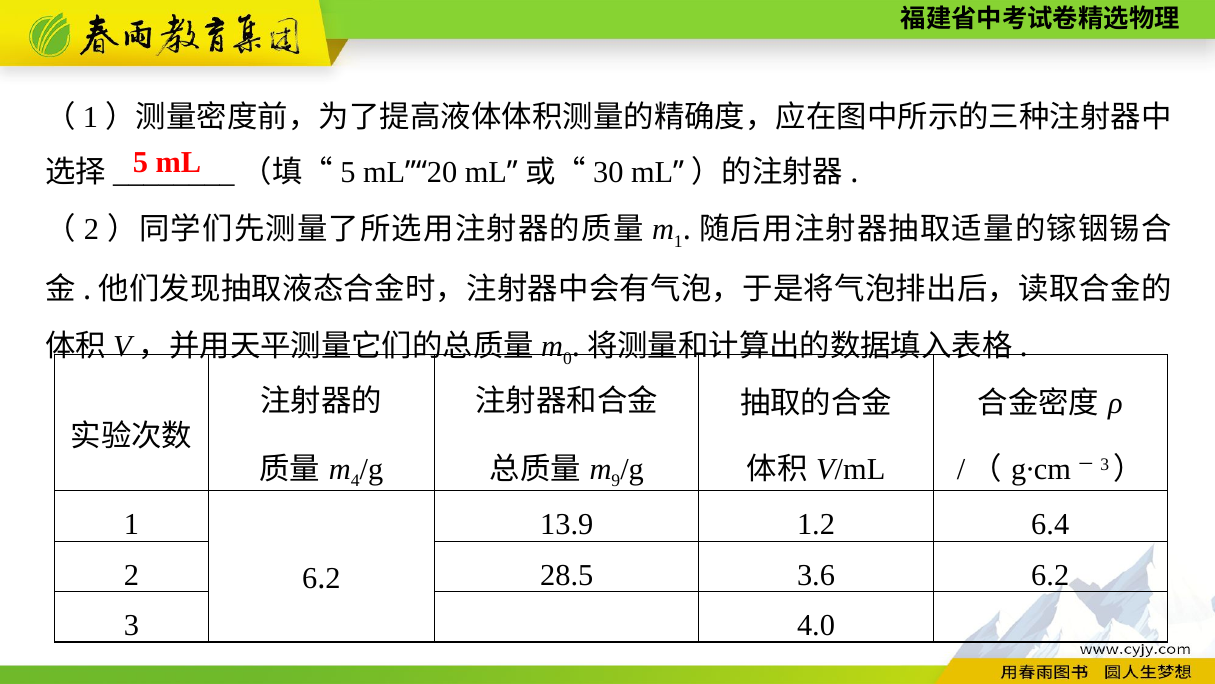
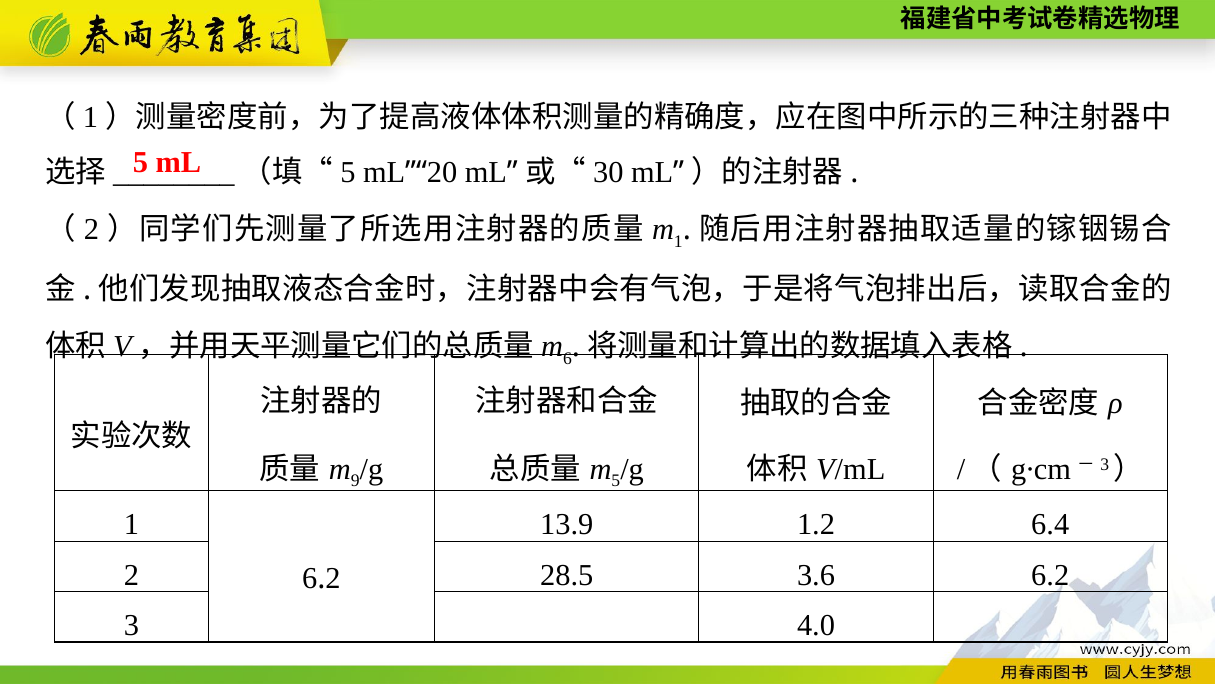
0 at (567, 358): 0 -> 6
4: 4 -> 9
9 at (616, 481): 9 -> 5
